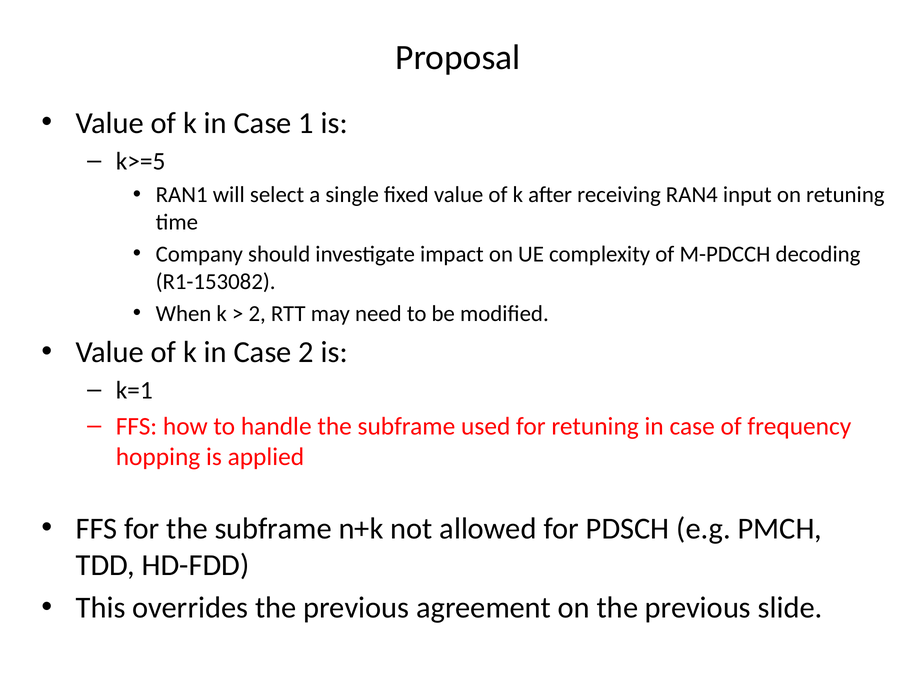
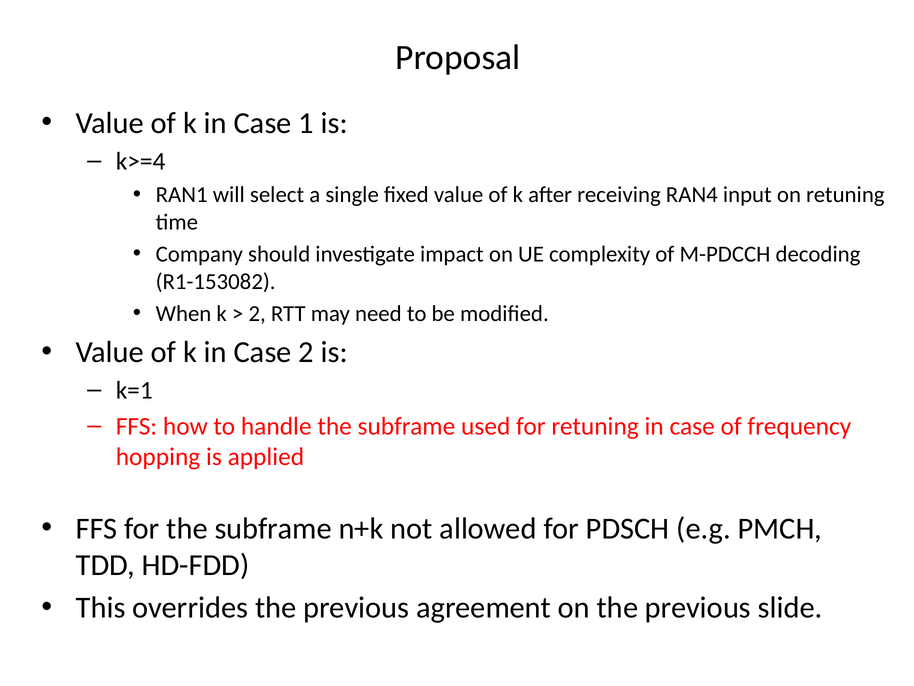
k>=5: k>=5 -> k>=4
